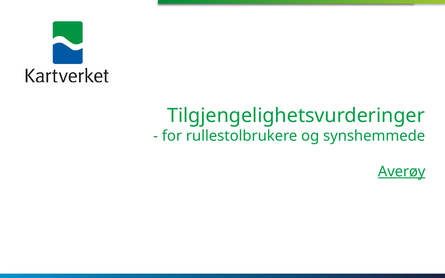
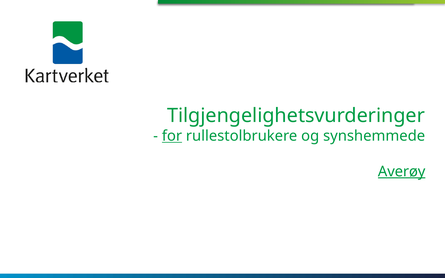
for underline: none -> present
